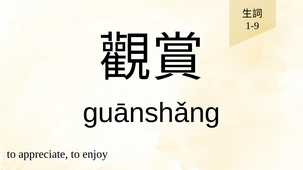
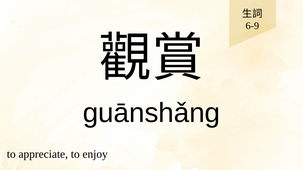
1-9: 1-9 -> 6-9
